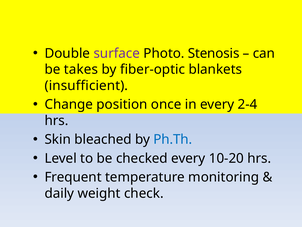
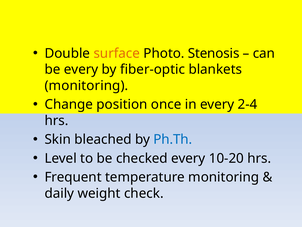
surface colour: purple -> orange
be takes: takes -> every
insufficient at (86, 86): insufficient -> monitoring
